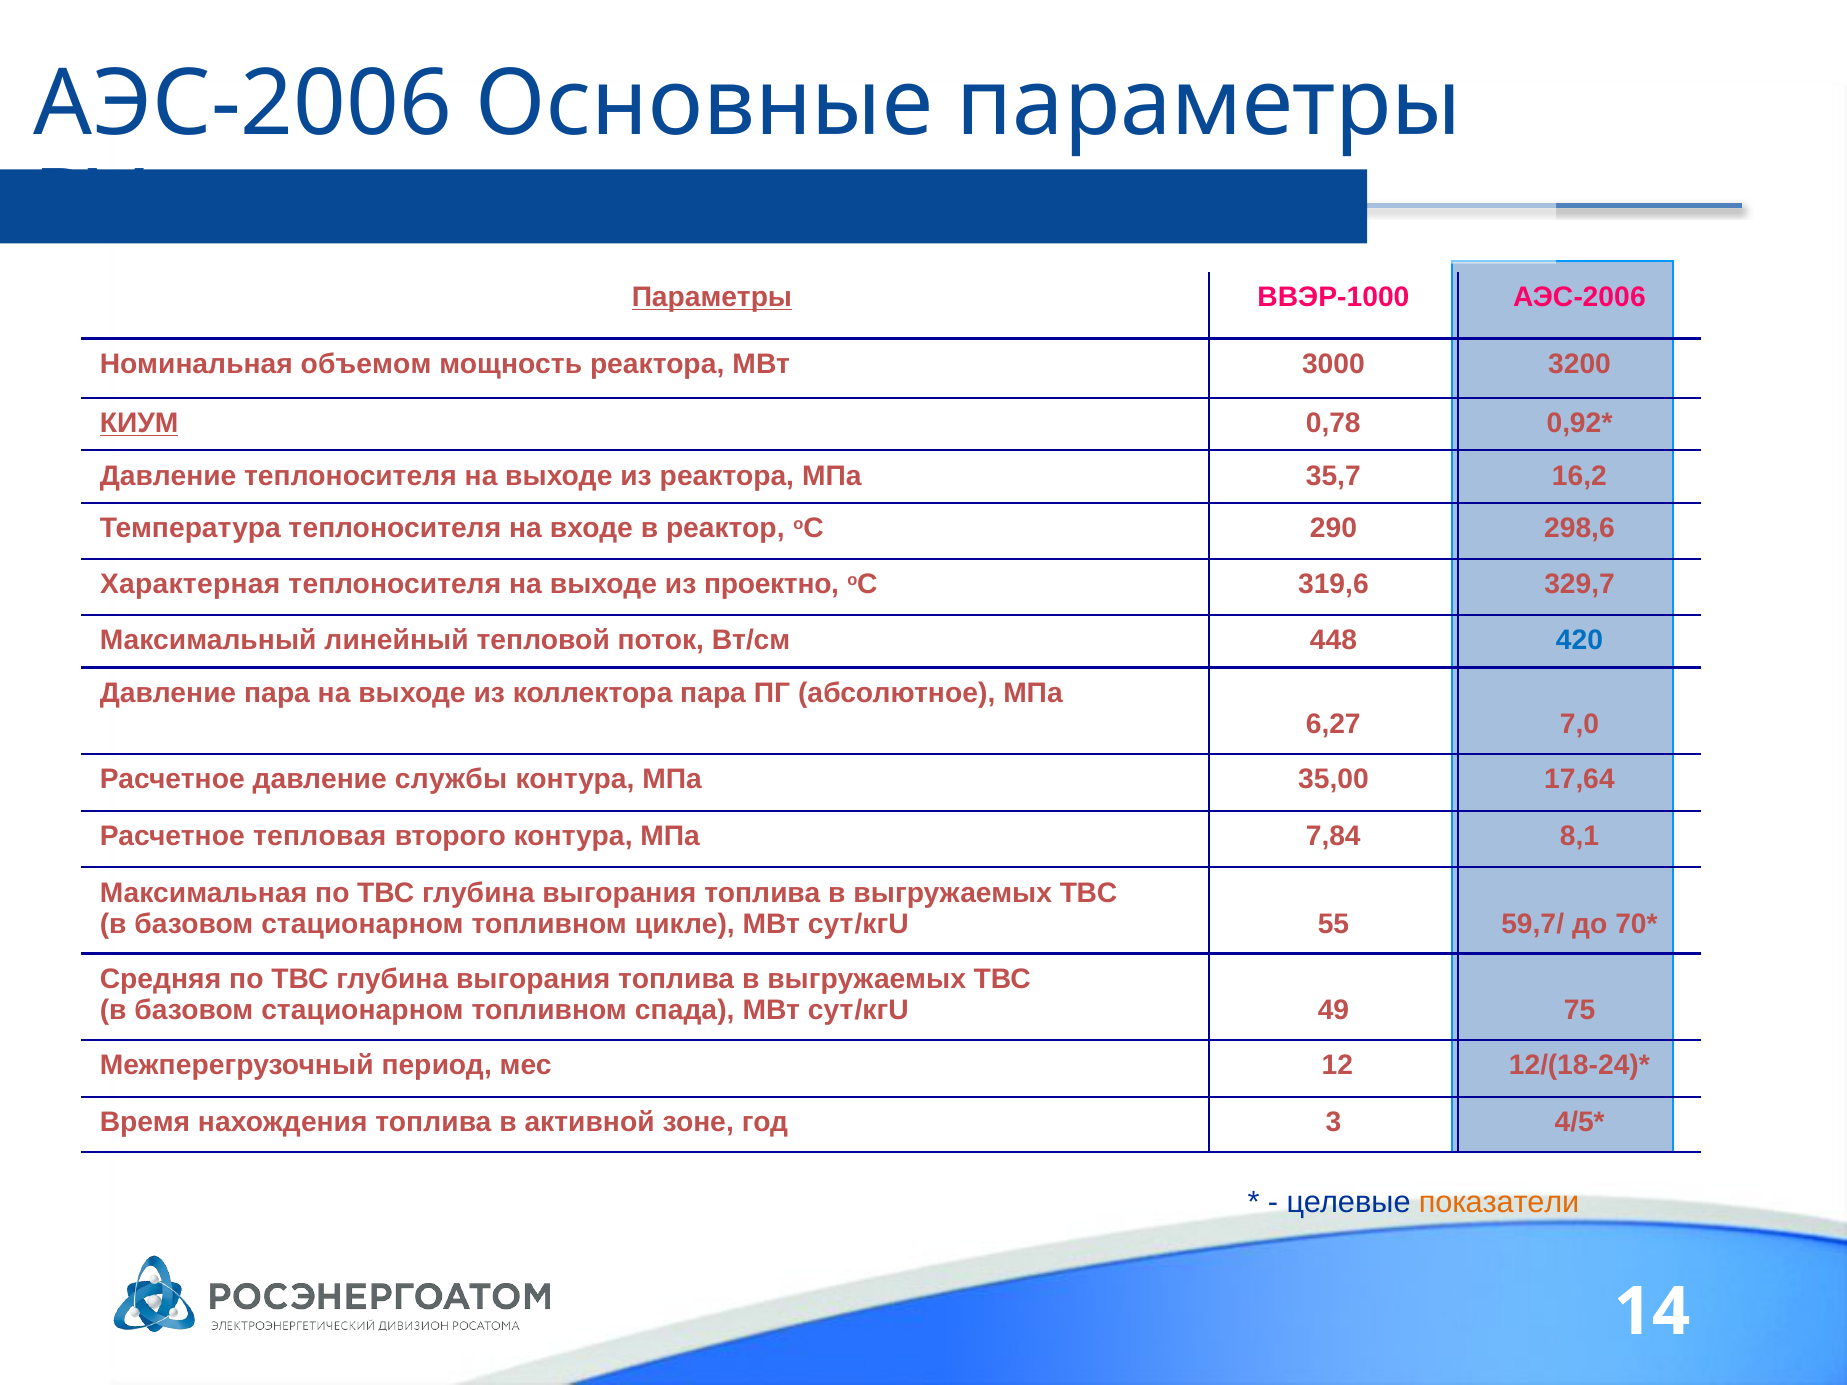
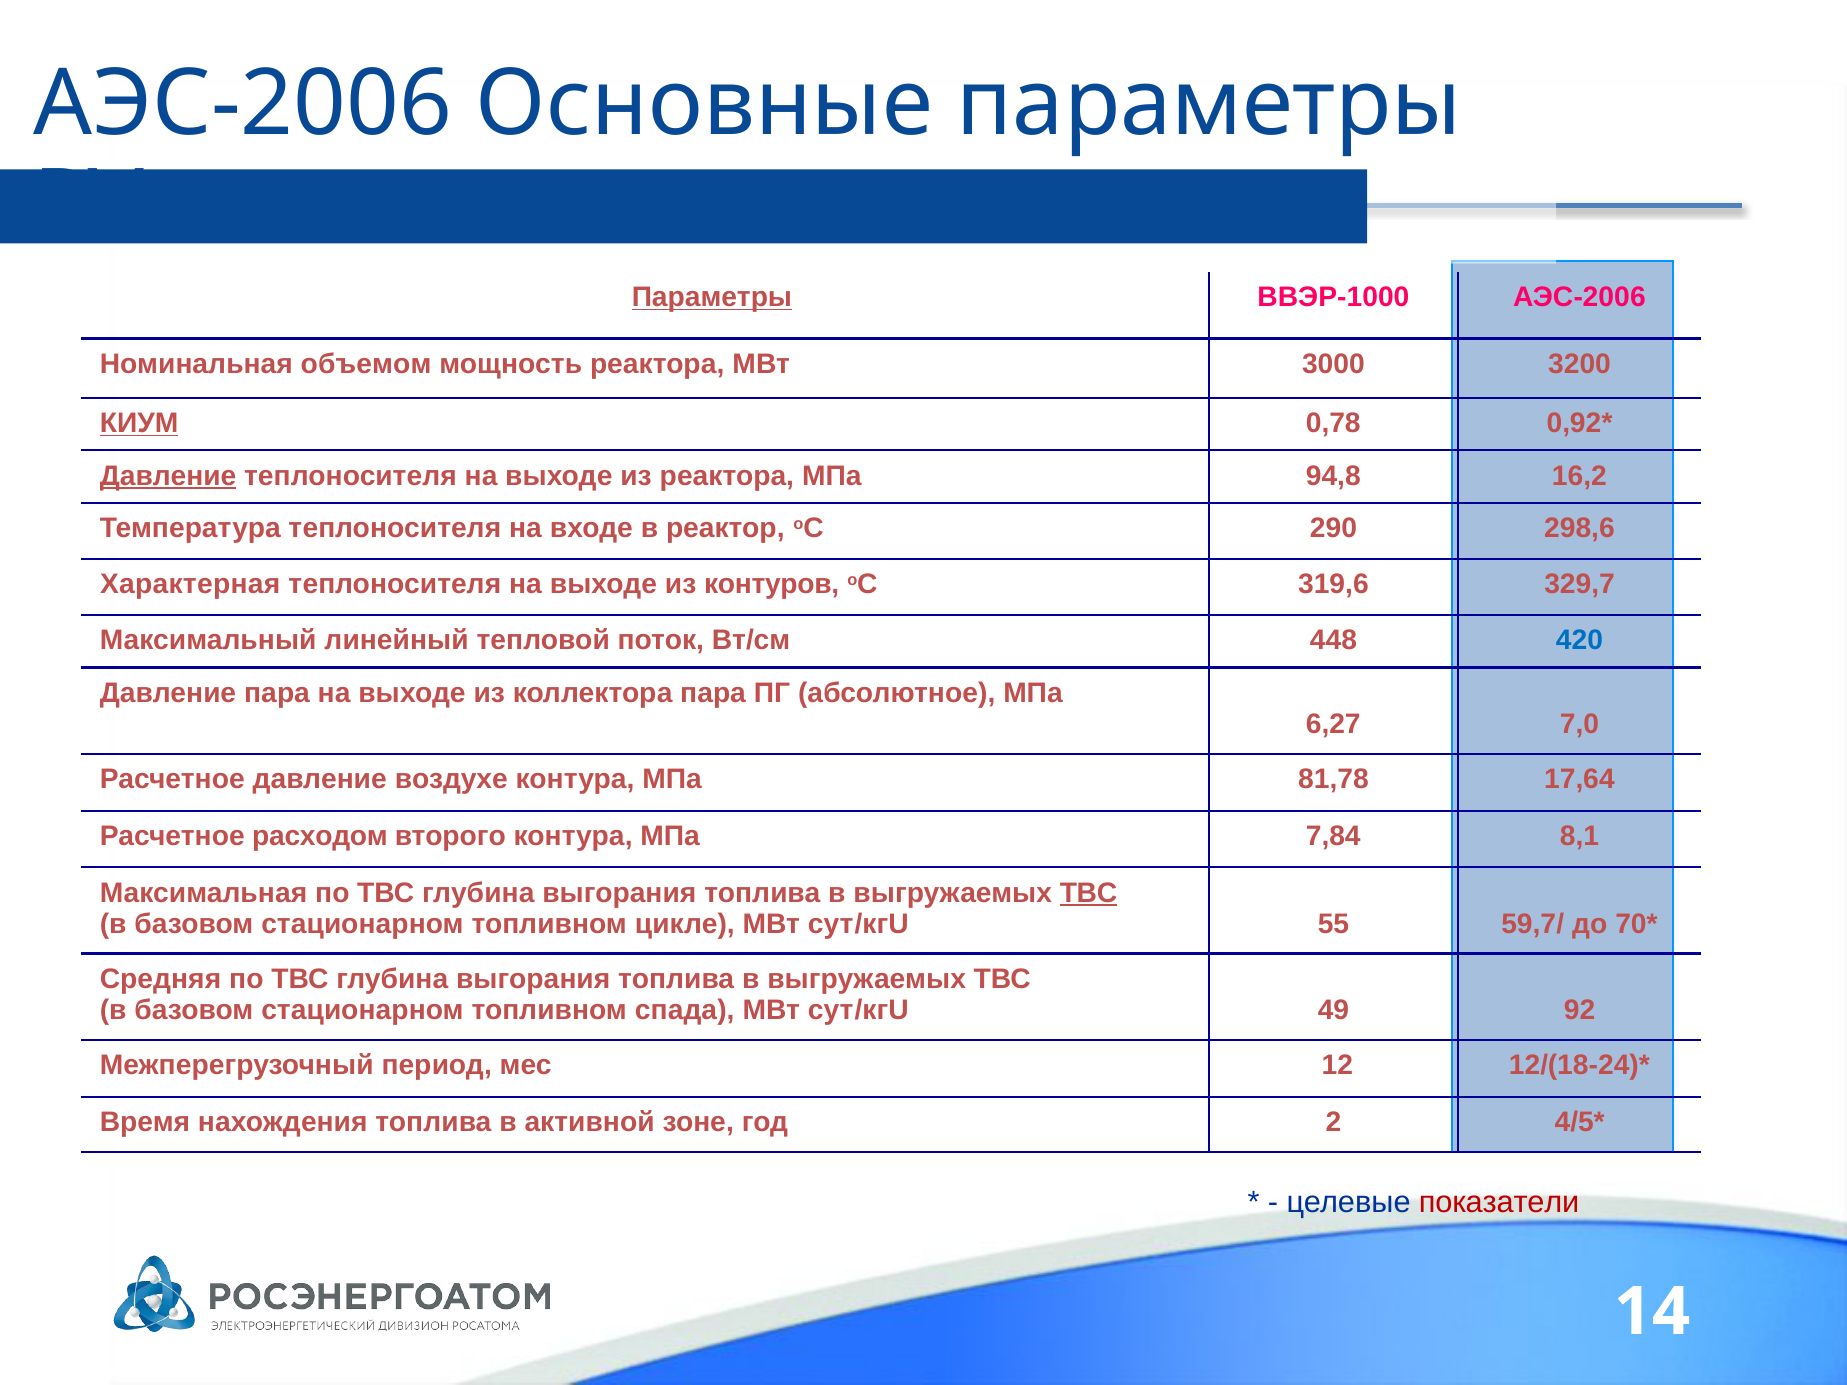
Давление at (168, 476) underline: none -> present
35,7: 35,7 -> 94,8
проектно: проектно -> контуров
службы: службы -> воздухе
35,00: 35,00 -> 81,78
тепловая: тепловая -> расходом
ТВС at (1089, 893) underline: none -> present
75: 75 -> 92
3: 3 -> 2
показатели colour: orange -> red
